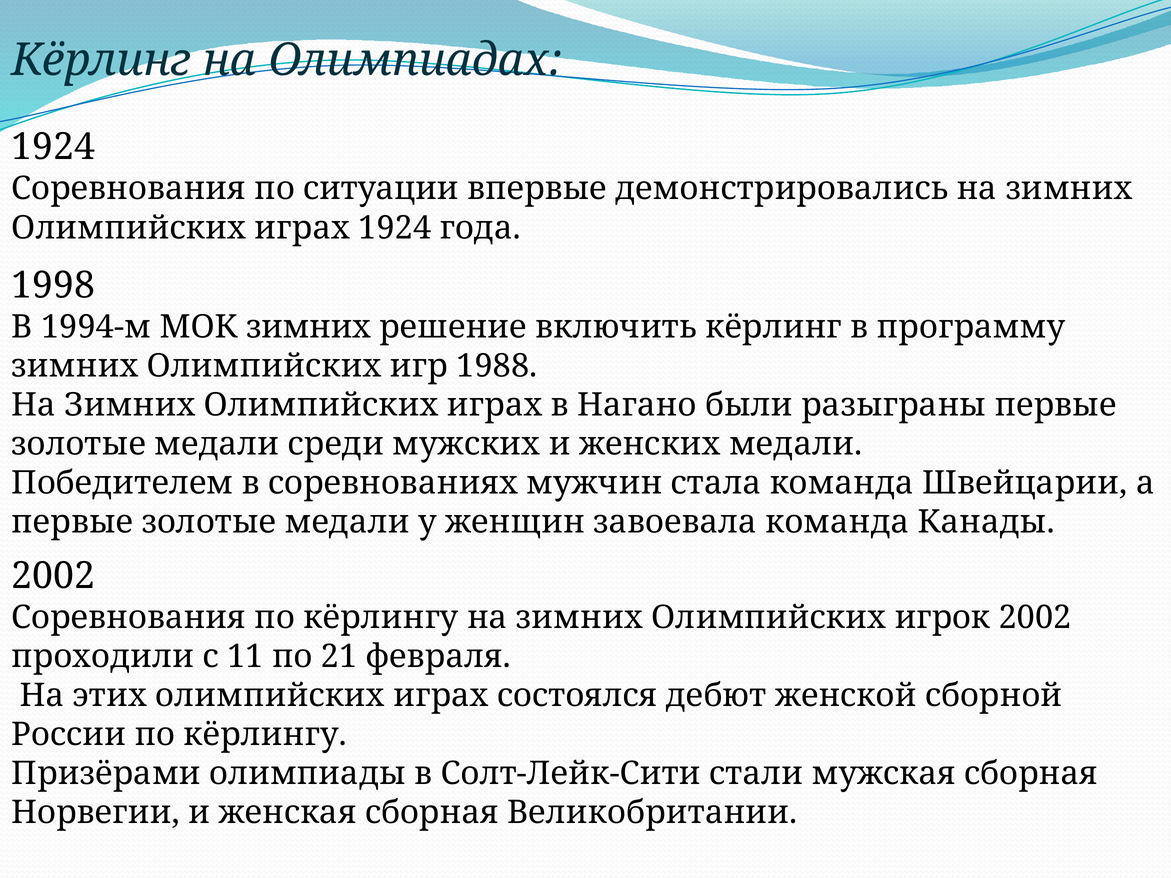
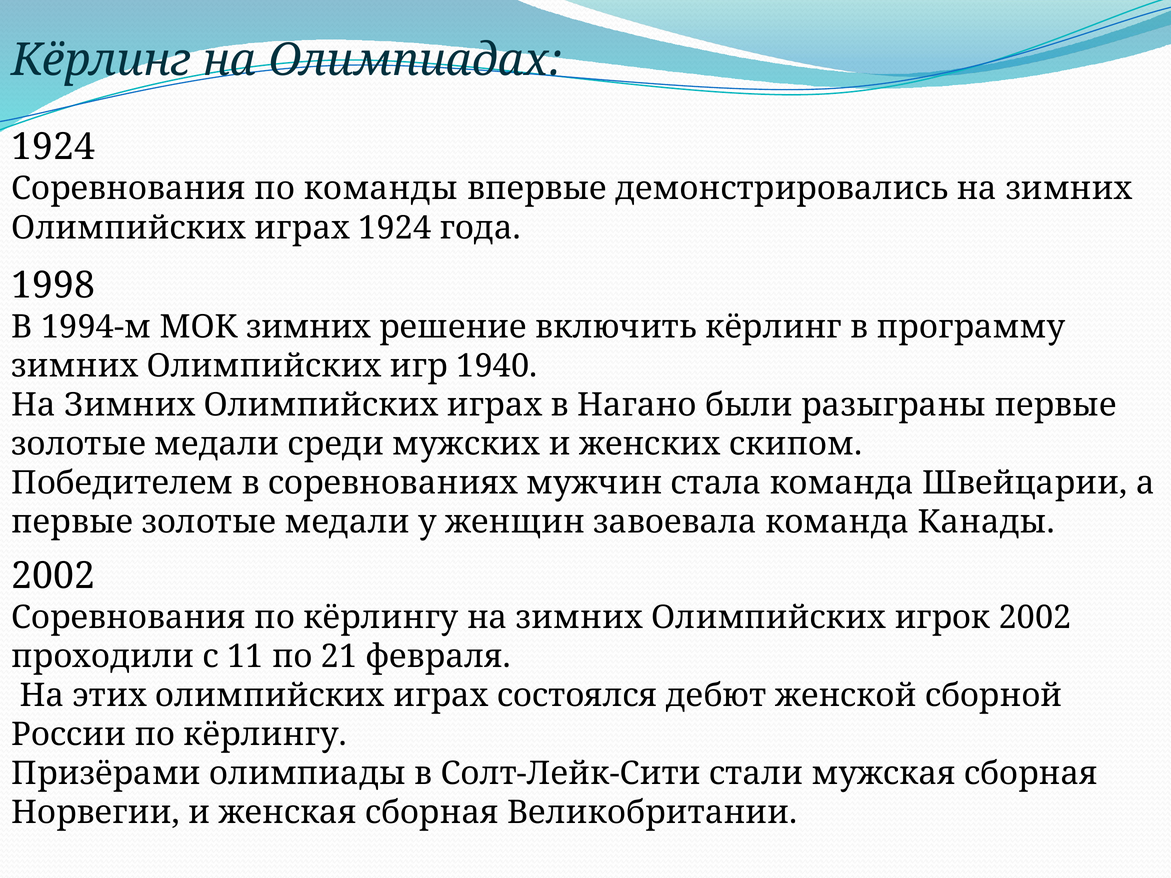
ситуации: ситуации -> команды
1988: 1988 -> 1940
женских медали: медали -> скипом
